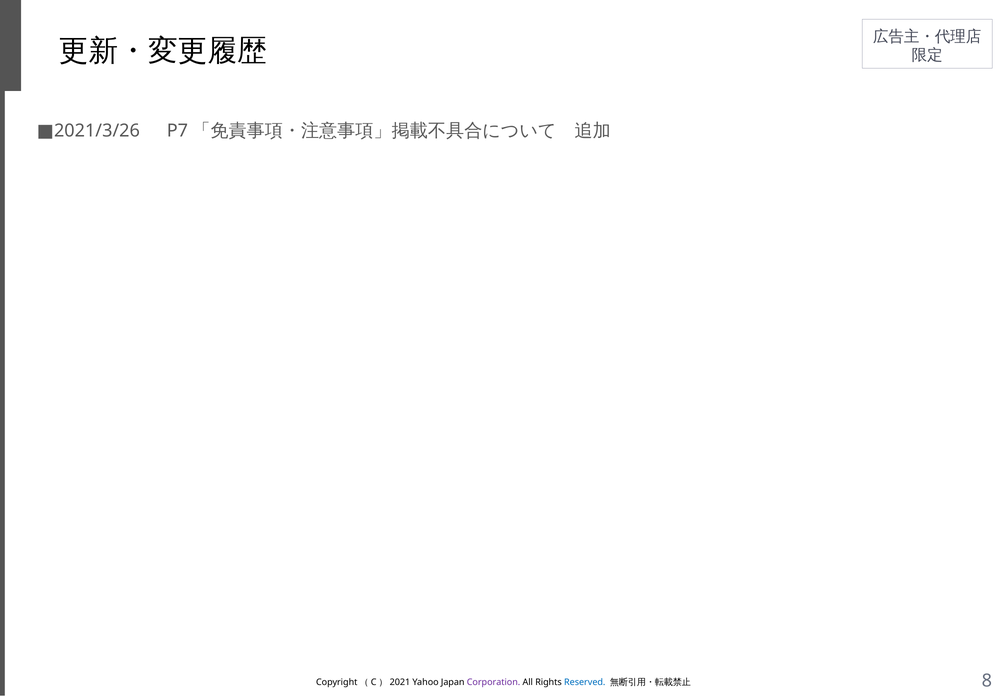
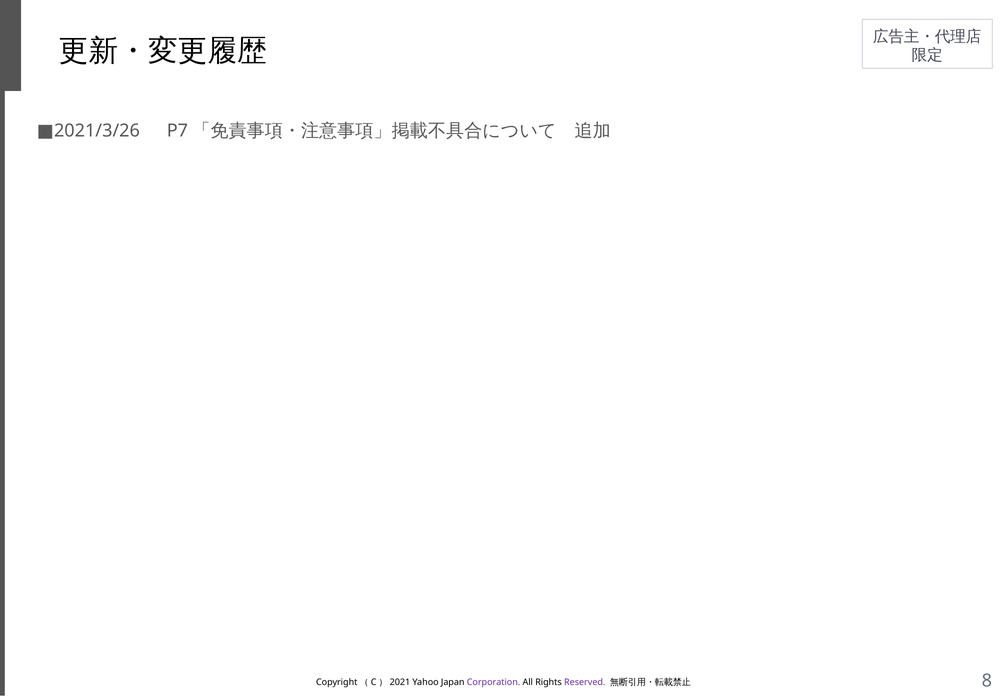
Reserved colour: blue -> purple
